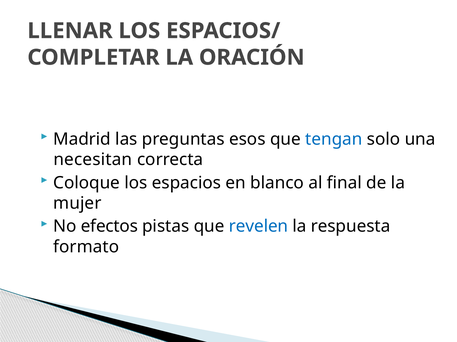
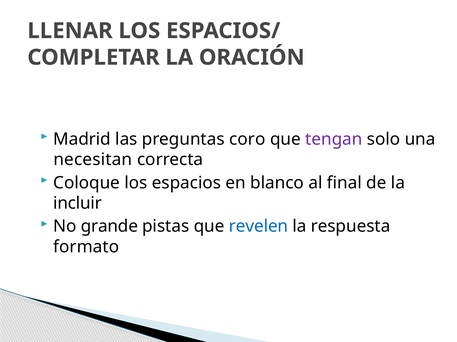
esos: esos -> coro
tengan colour: blue -> purple
mujer: mujer -> incluir
efectos: efectos -> grande
